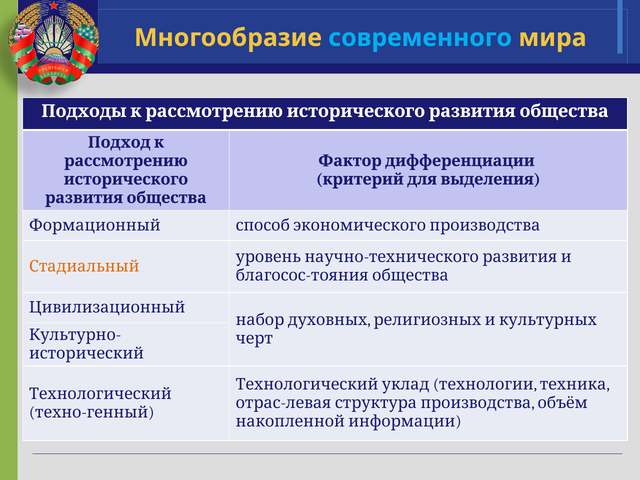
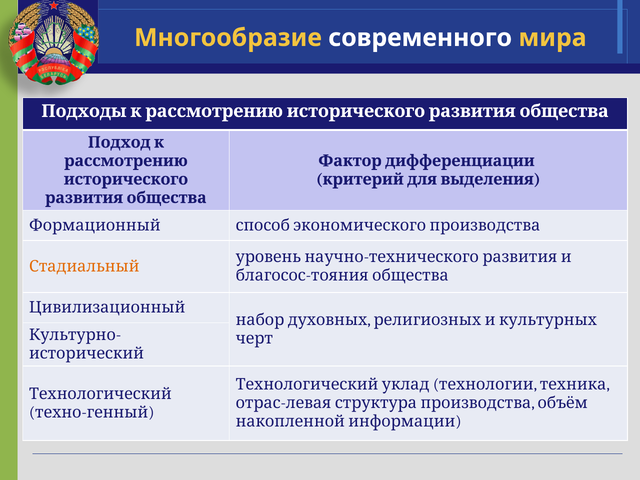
современного colour: light blue -> white
